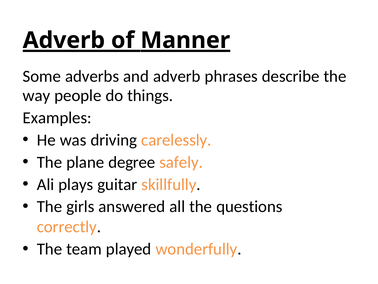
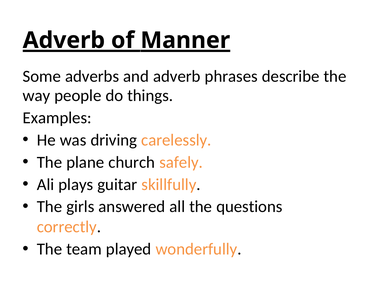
degree: degree -> church
